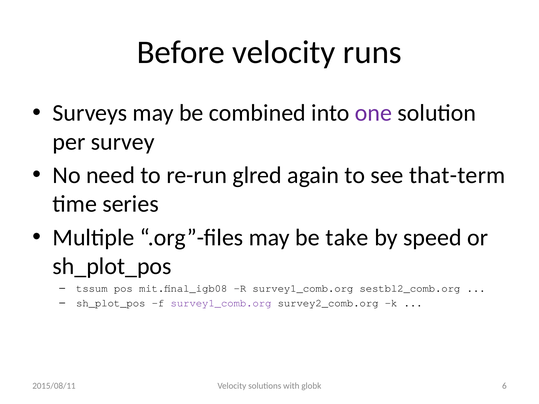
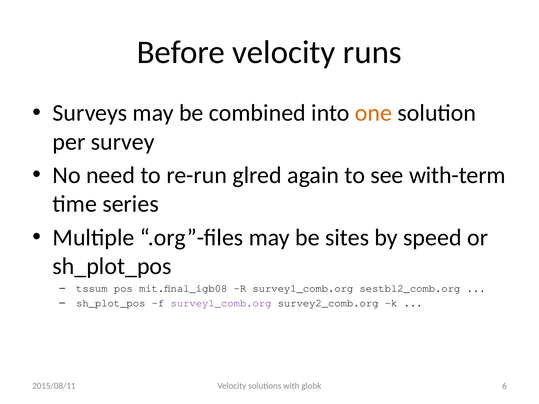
one colour: purple -> orange
that-term: that-term -> with-term
take: take -> sites
